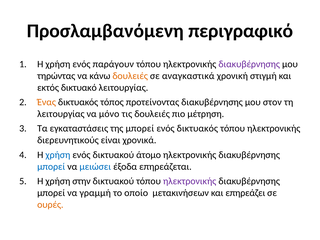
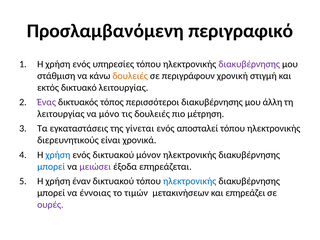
παράγουν: παράγουν -> υπηρεσίες
τηρώντας: τηρώντας -> στάθμιση
αναγκαστικά: αναγκαστικά -> περιγράφουν
Ένας colour: orange -> purple
προτείνοντας: προτείνοντας -> περισσότεροι
στον: στον -> άλλη
της μπορεί: μπορεί -> γίνεται
ενός δικτυακός: δικτυακός -> αποσταλεί
άτομο: άτομο -> μόνον
μειώσει colour: blue -> purple
στην: στην -> έναν
ηλεκτρονικής at (190, 181) colour: purple -> blue
γραμμή: γραμμή -> έννοιας
οποίο: οποίο -> τιμών
ουρές colour: orange -> purple
